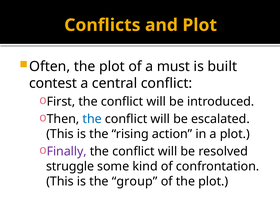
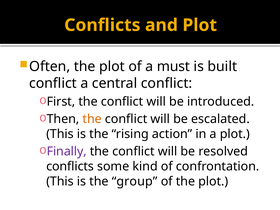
contest at (53, 83): contest -> conflict
the at (92, 119) colour: blue -> orange
struggle at (70, 166): struggle -> conflicts
